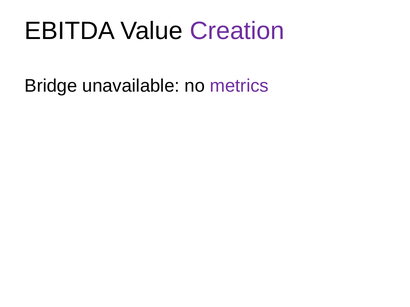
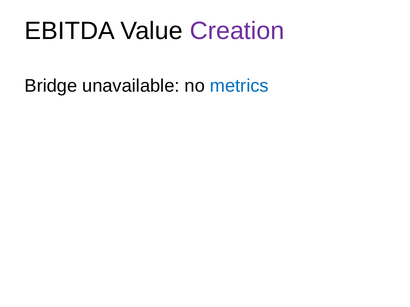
metrics colour: purple -> blue
